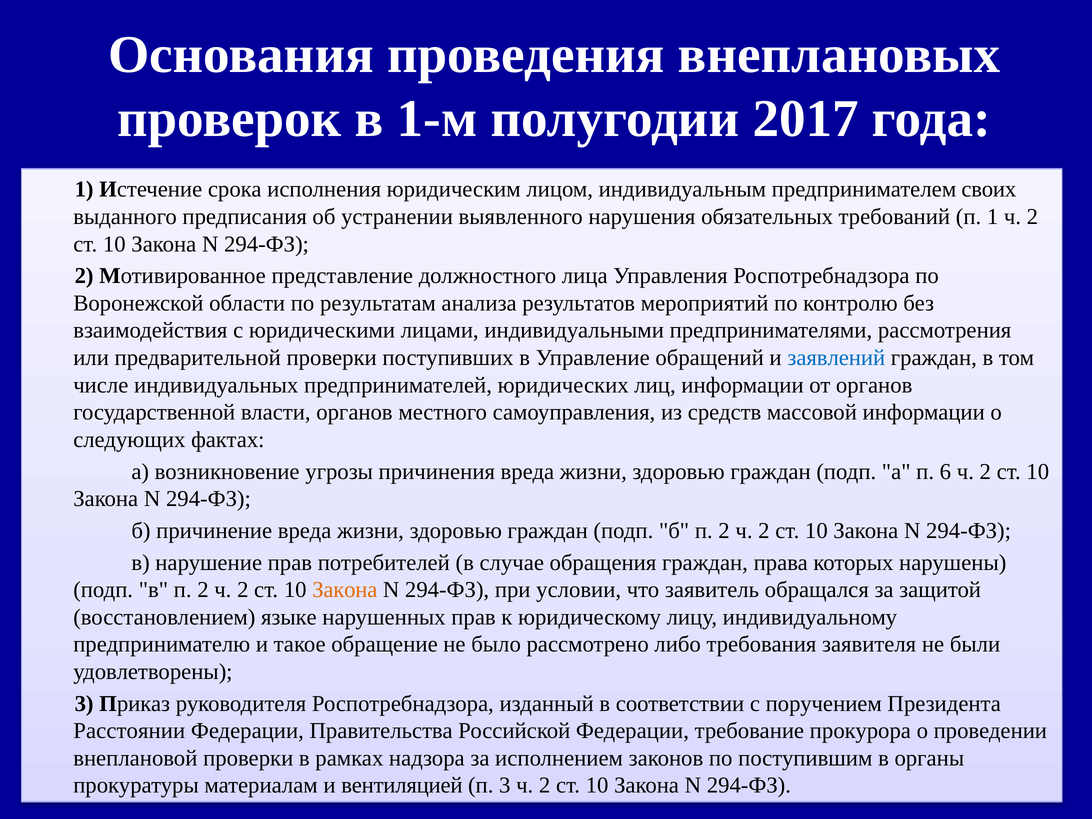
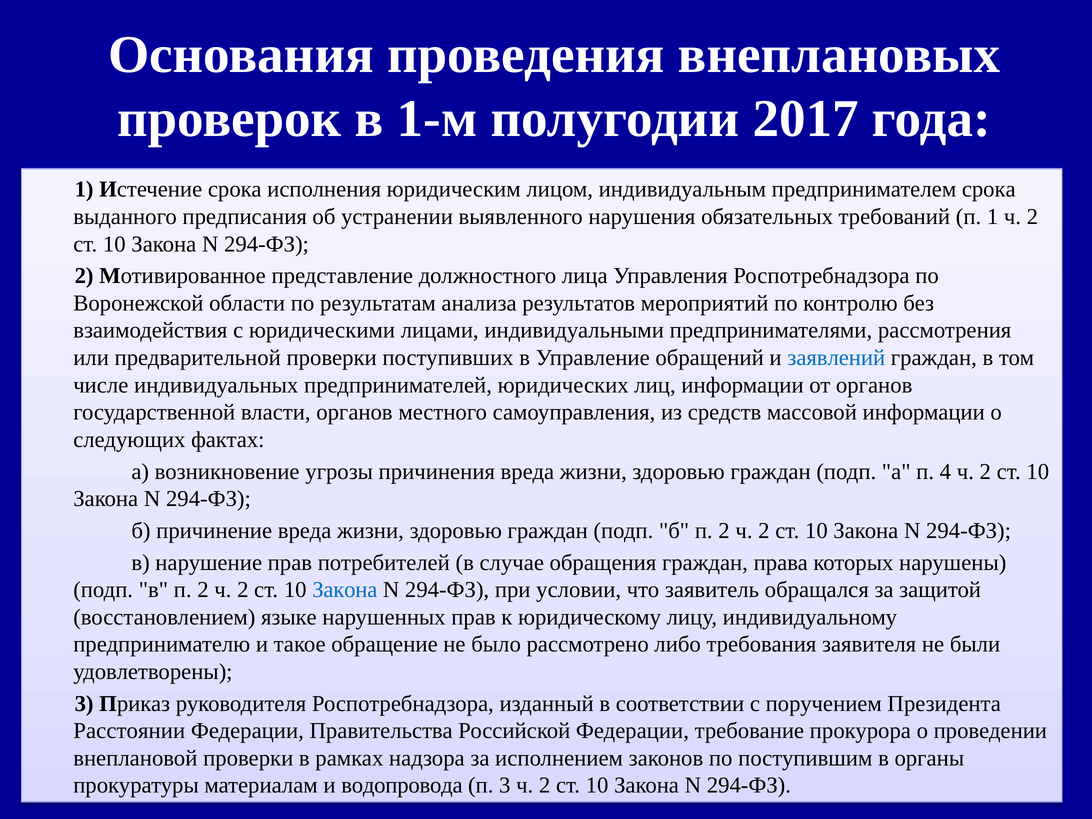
предпринимателем своих: своих -> срока
6: 6 -> 4
Закона at (345, 590) colour: orange -> blue
вентиляцией: вентиляцией -> водопровода
